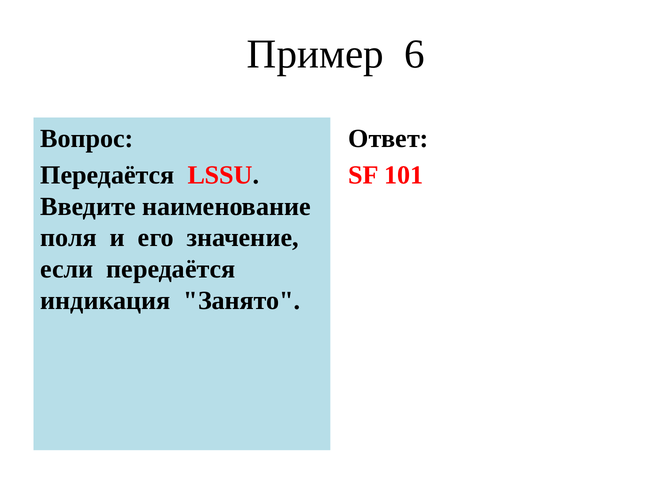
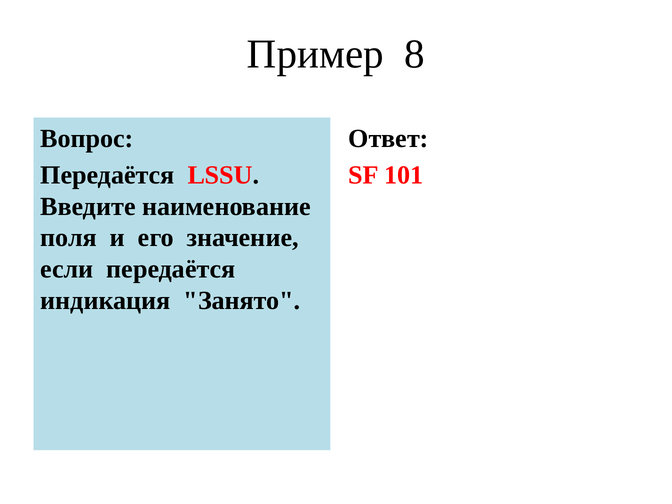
6: 6 -> 8
